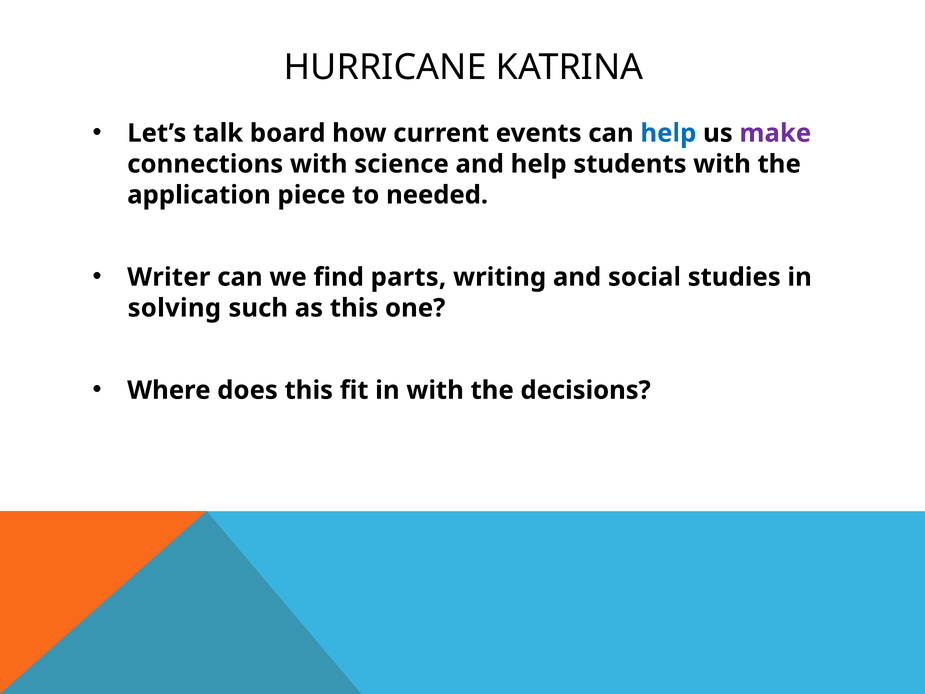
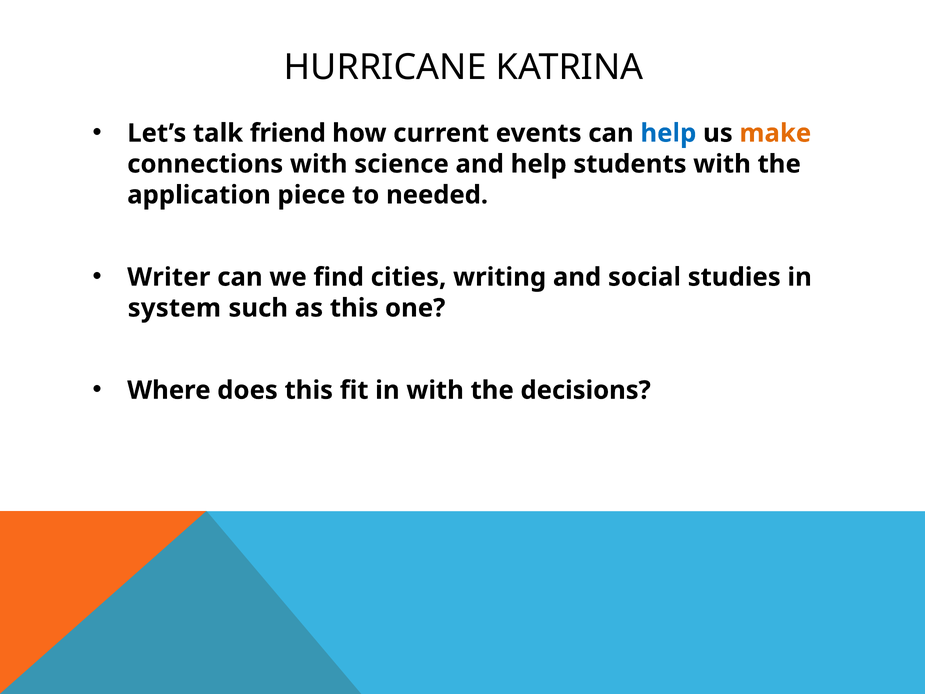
board: board -> friend
make colour: purple -> orange
parts: parts -> cities
solving: solving -> system
